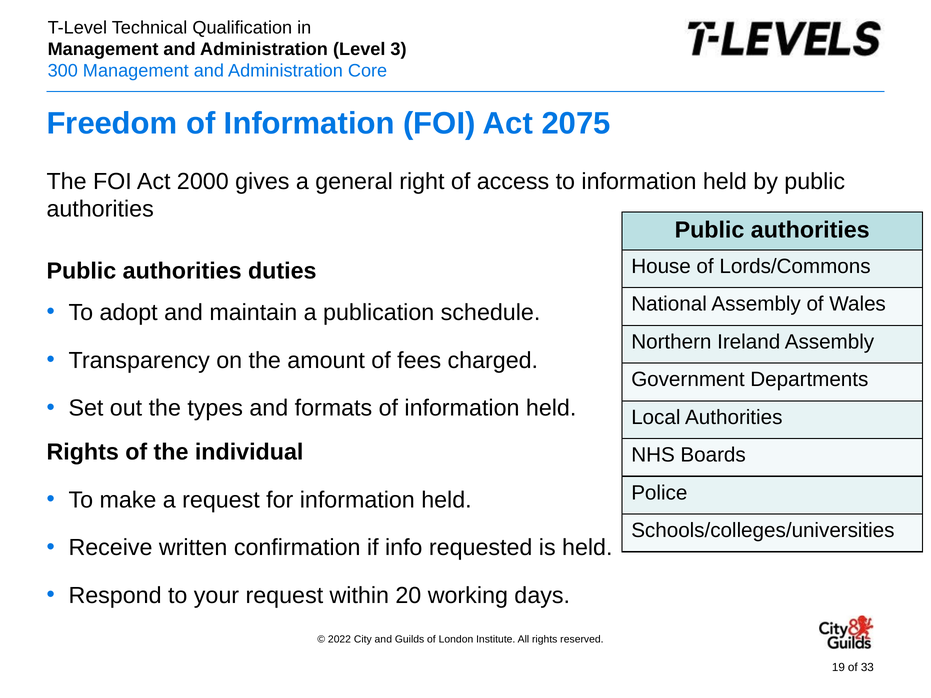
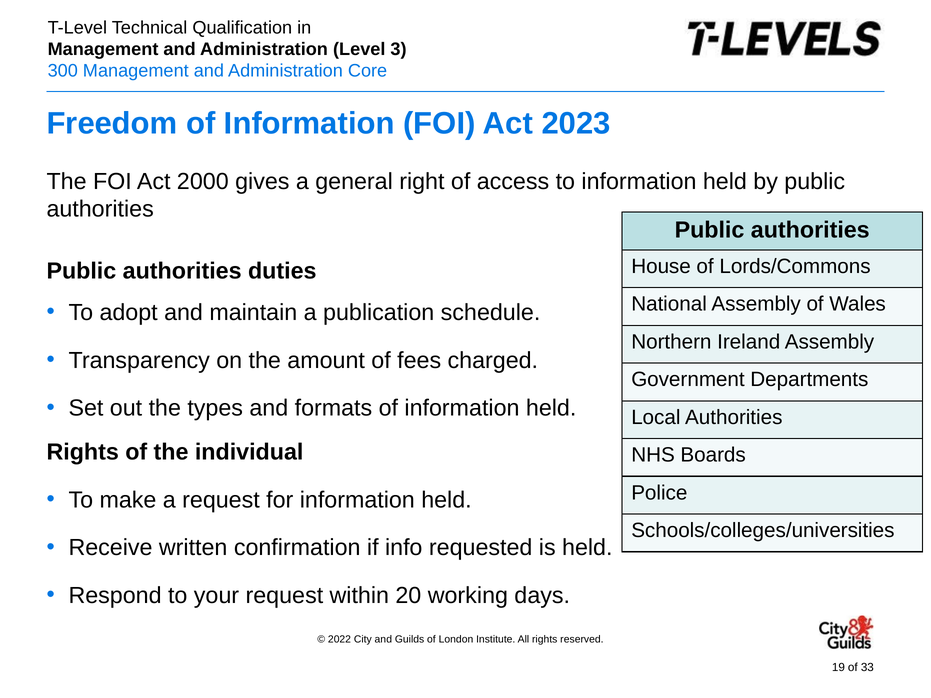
2075: 2075 -> 2023
